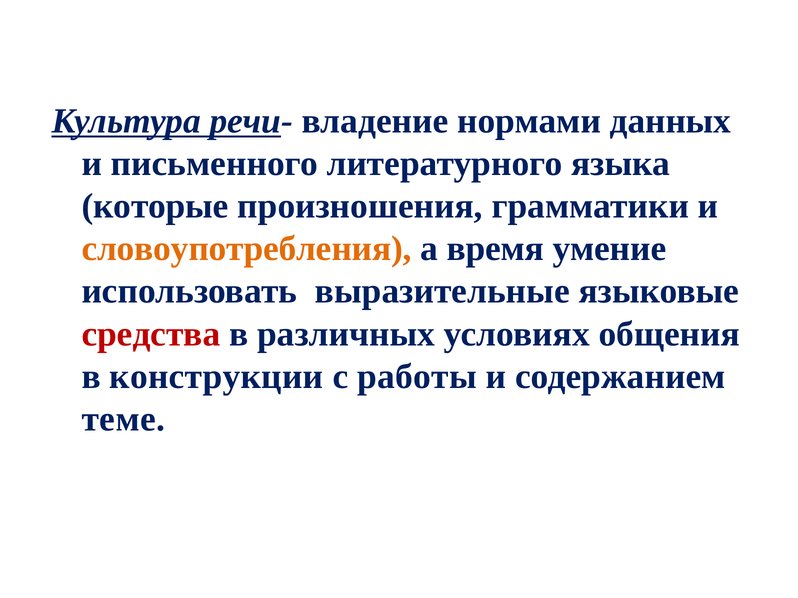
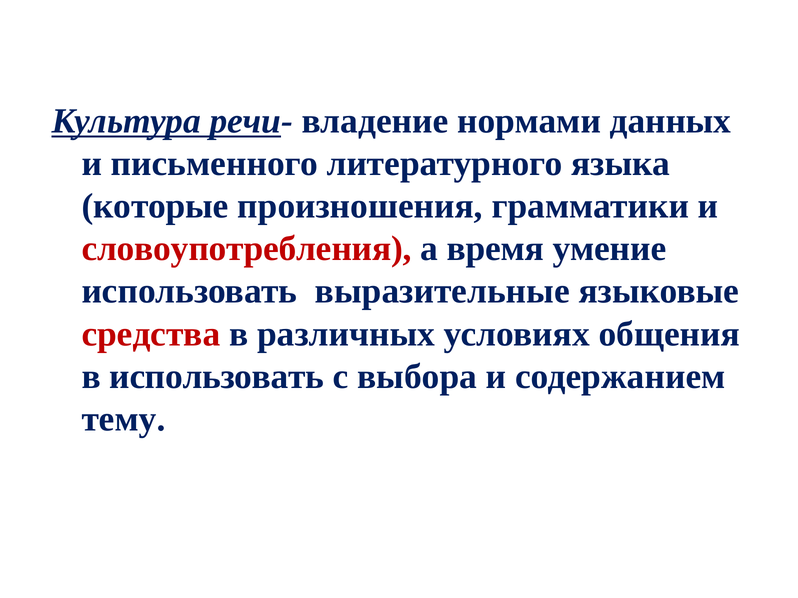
словоупотребления colour: orange -> red
в конструкции: конструкции -> использовать
работы: работы -> выбора
теме: теме -> тему
